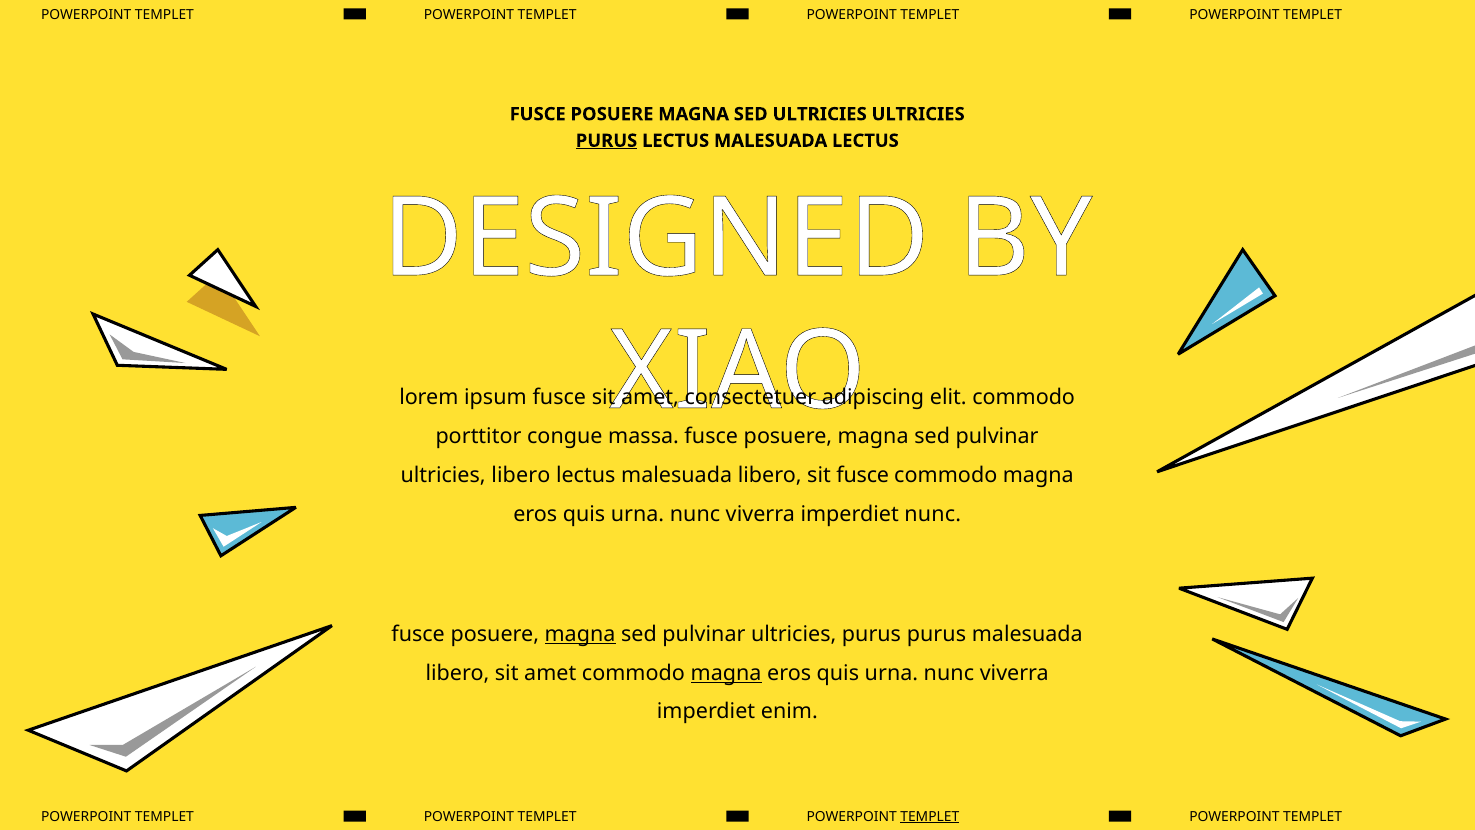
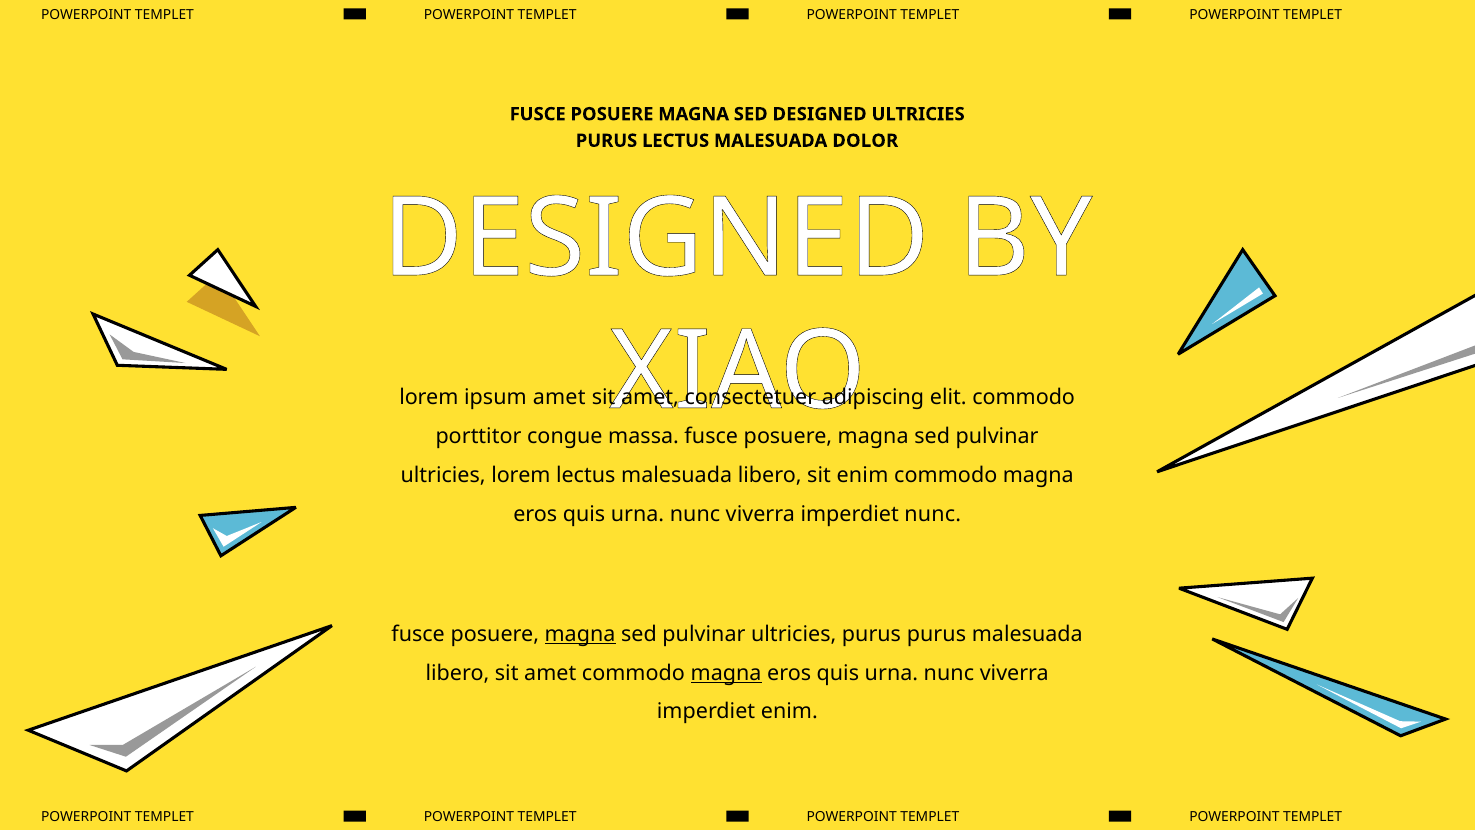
SED ULTRICIES: ULTRICIES -> DESIGNED
PURUS at (607, 141) underline: present -> none
MALESUADA LECTUS: LECTUS -> DOLOR
ipsum fusce: fusce -> amet
ultricies libero: libero -> lorem
sit fusce: fusce -> enim
TEMPLET at (930, 816) underline: present -> none
